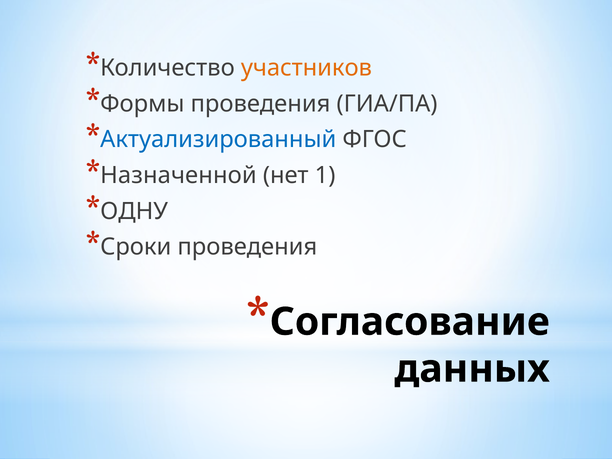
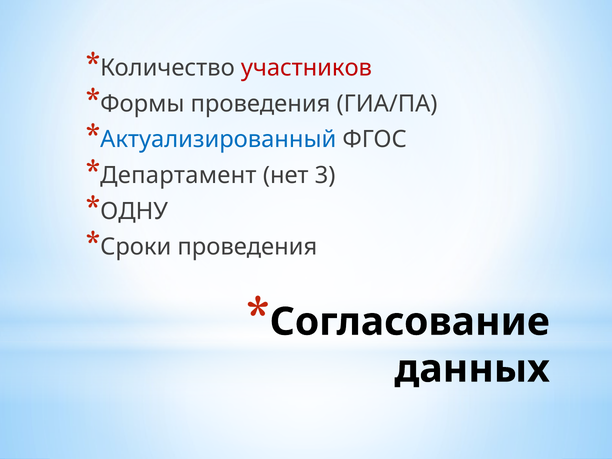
участников colour: orange -> red
Назначенной: Назначенной -> Департамент
1: 1 -> 3
